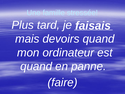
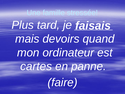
quand at (36, 66): quand -> cartes
